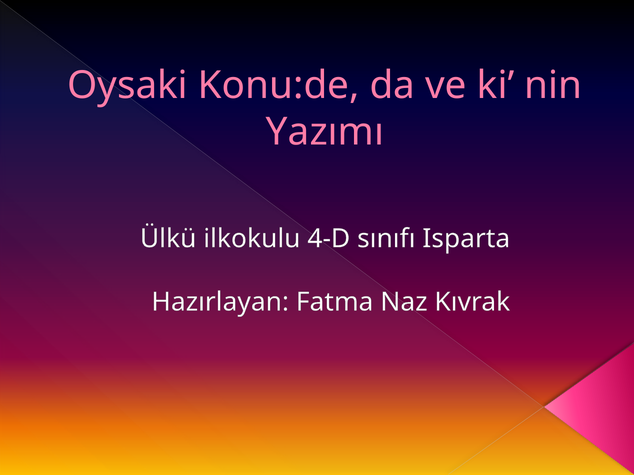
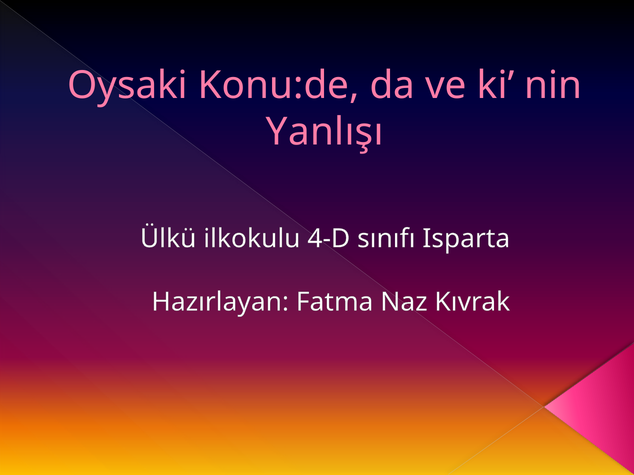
Yazımı: Yazımı -> Yanlışı
